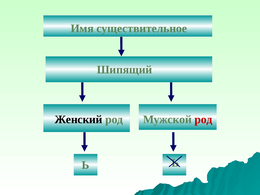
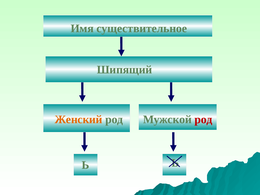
Женский colour: black -> orange
